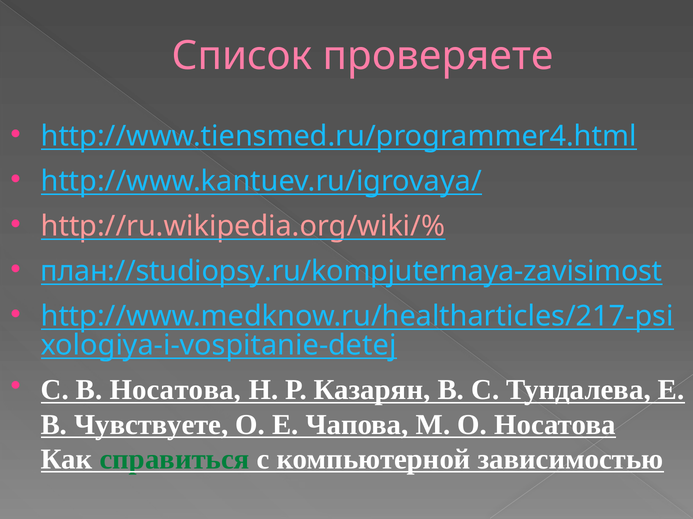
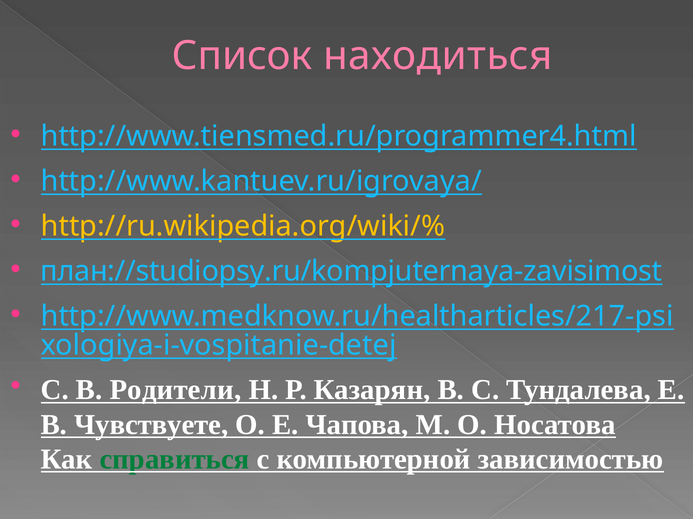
проверяете: проверяете -> находиться
http://ru.wikipedia.org/wiki/% colour: pink -> yellow
В Носатова: Носатова -> Родители
